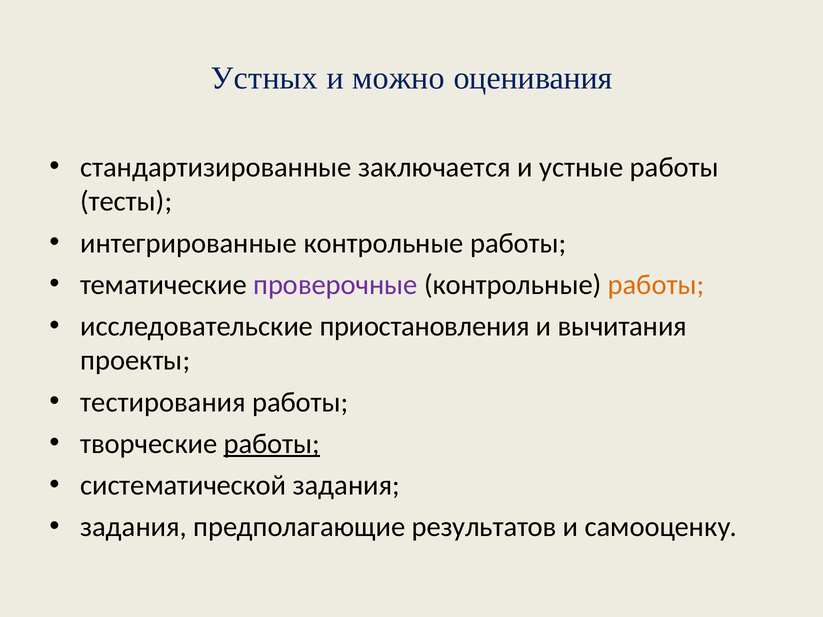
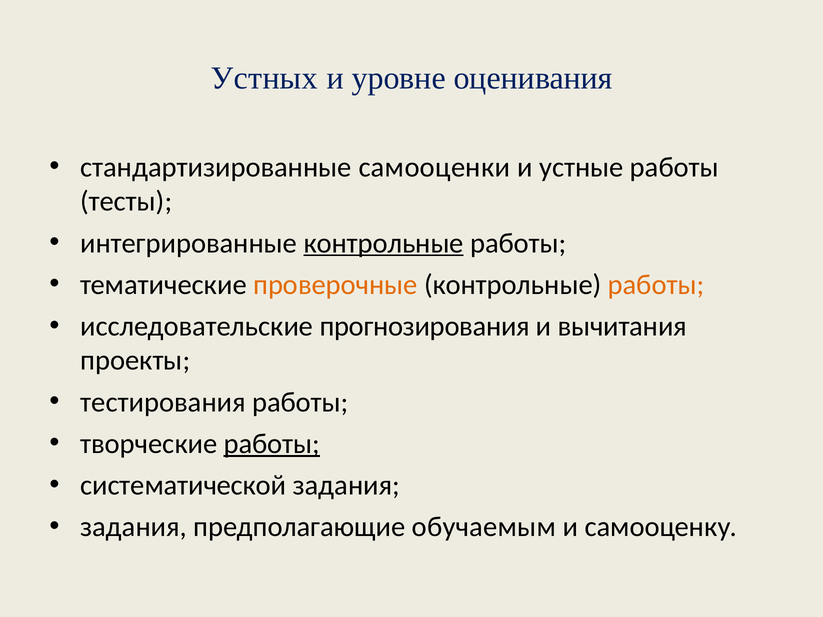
можно: можно -> уровне
заключается: заключается -> самооценки
контрольные at (384, 243) underline: none -> present
проверочные colour: purple -> orange
приостановления: приостановления -> прогнозирования
результатов: результатов -> обучаемым
